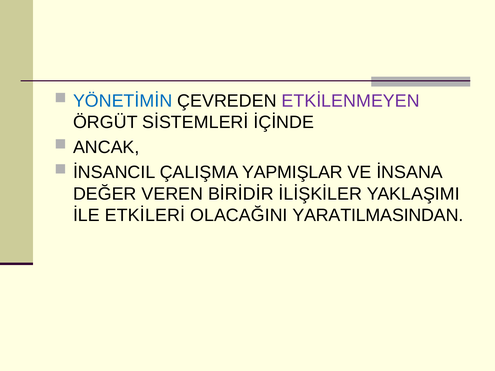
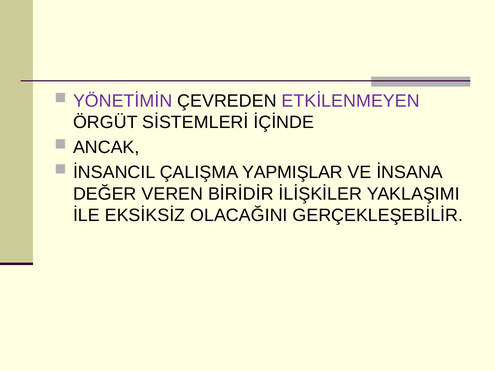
YÖNETİMİN colour: blue -> purple
ETKİLERİ: ETKİLERİ -> EKSİKSİZ
YARATILMASINDAN: YARATILMASINDAN -> GERÇEKLEŞEBİLİR
